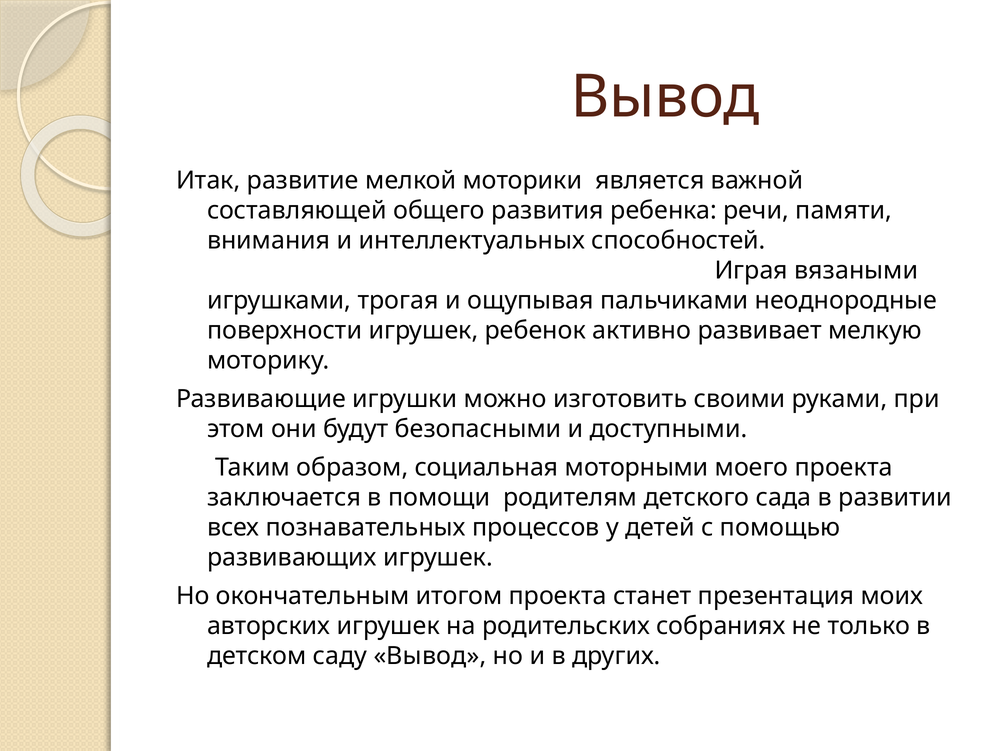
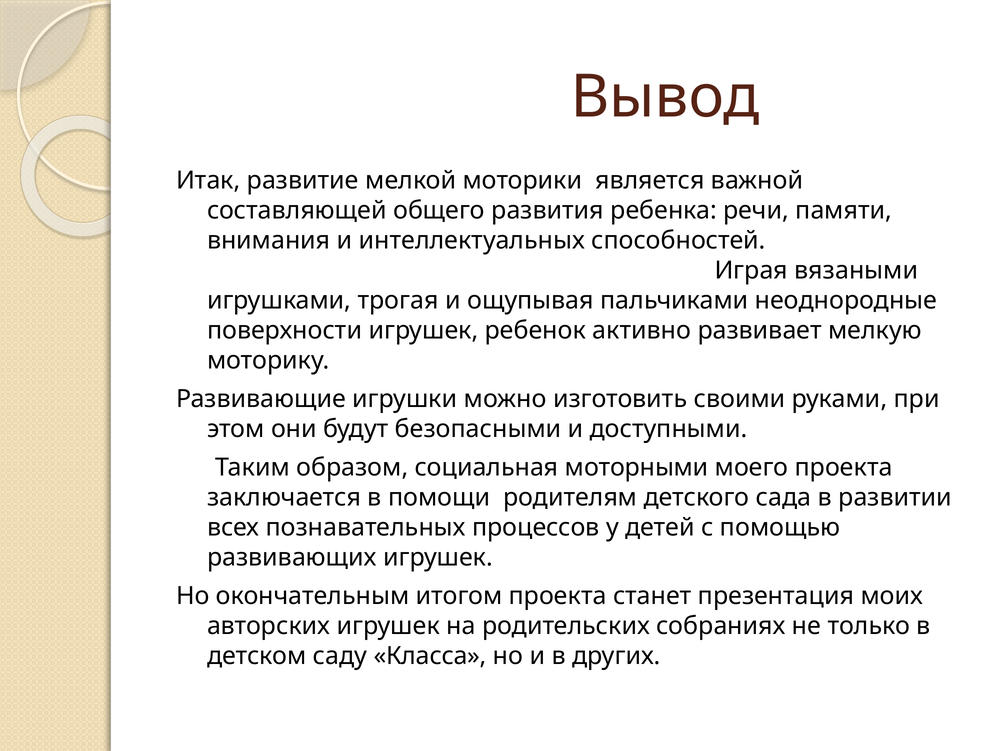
саду Вывод: Вывод -> Класса
